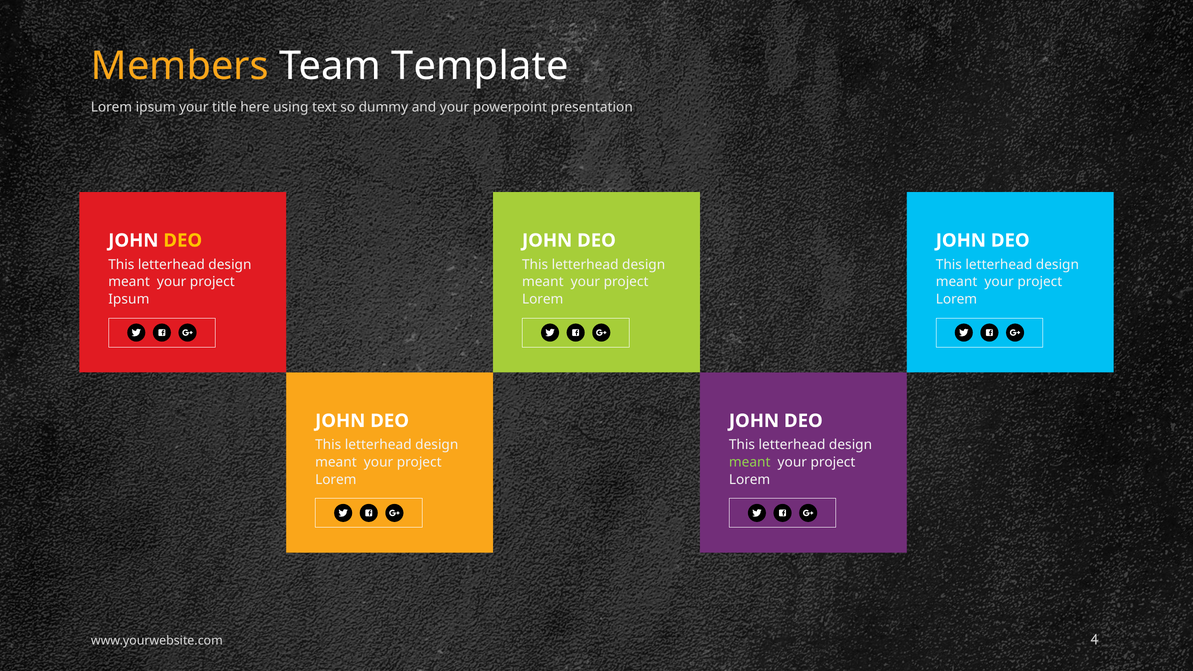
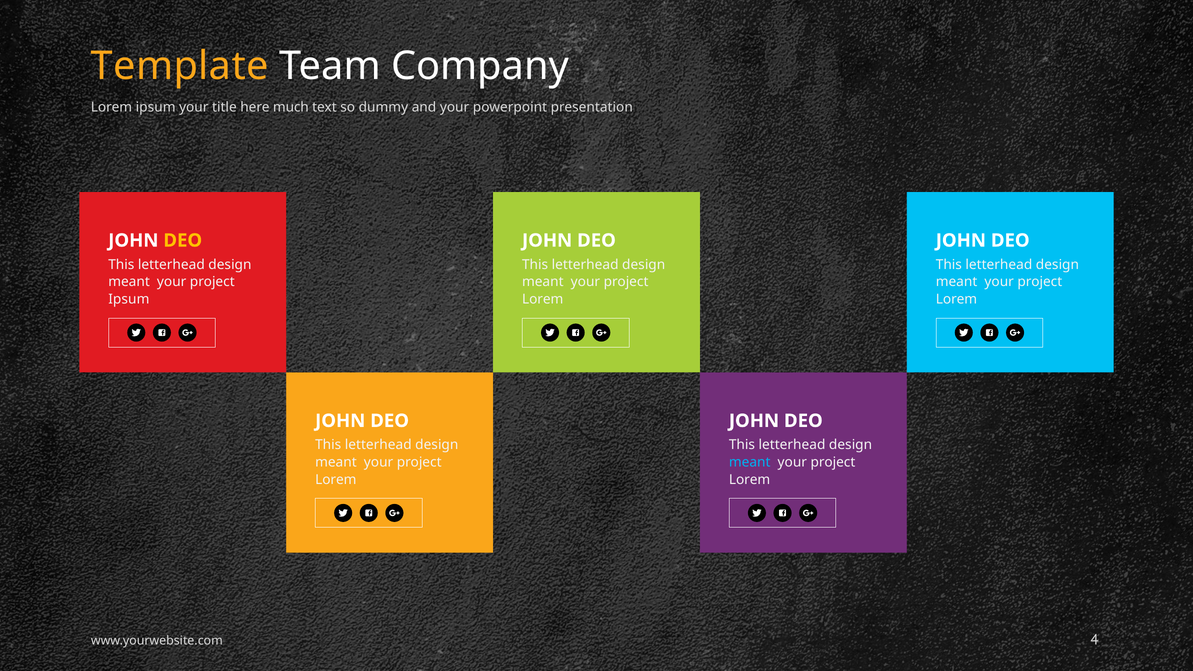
Members: Members -> Template
Template: Template -> Company
using: using -> much
meant at (750, 462) colour: light green -> light blue
